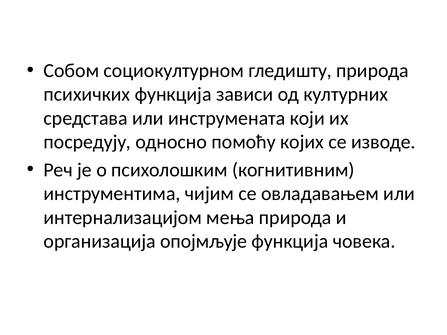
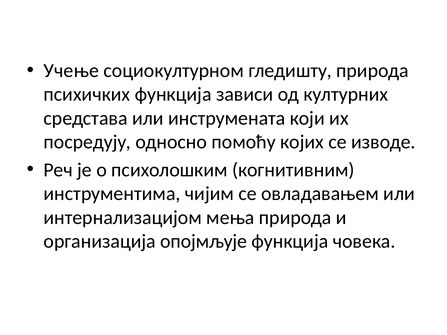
Собом: Собом -> Учење
